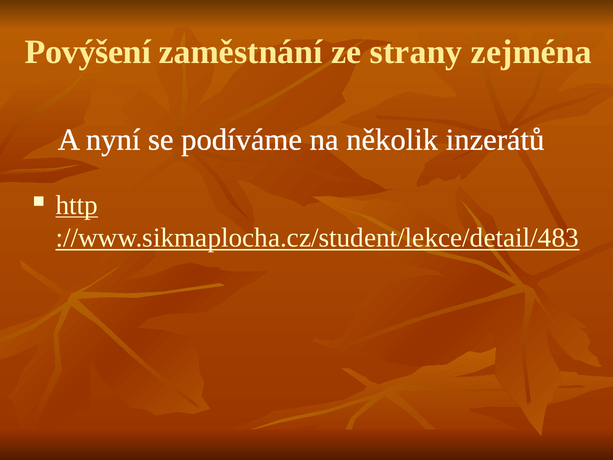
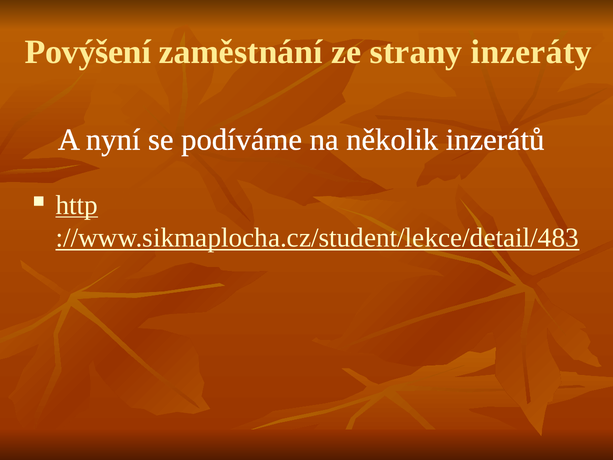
zejména: zejména -> inzeráty
